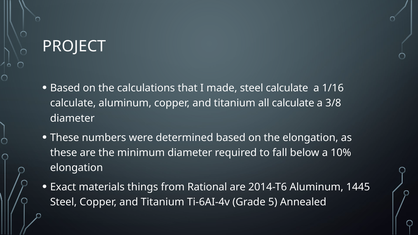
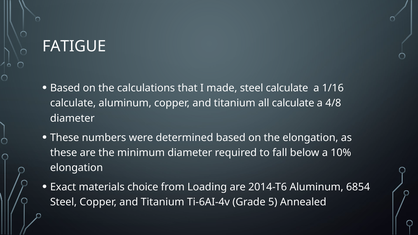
PROJECT: PROJECT -> FATIGUE
3/8: 3/8 -> 4/8
things: things -> choice
Rational: Rational -> Loading
1445: 1445 -> 6854
